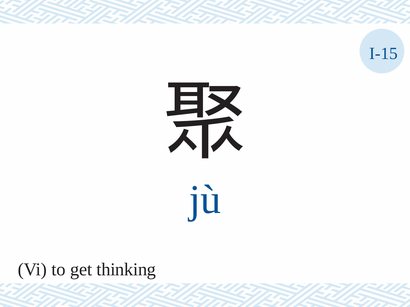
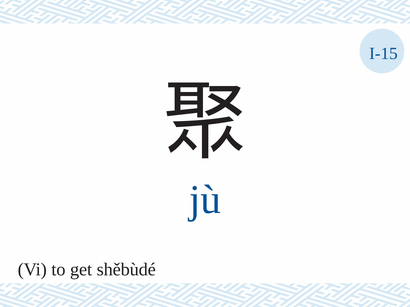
thinking: thinking -> shěbùdé
